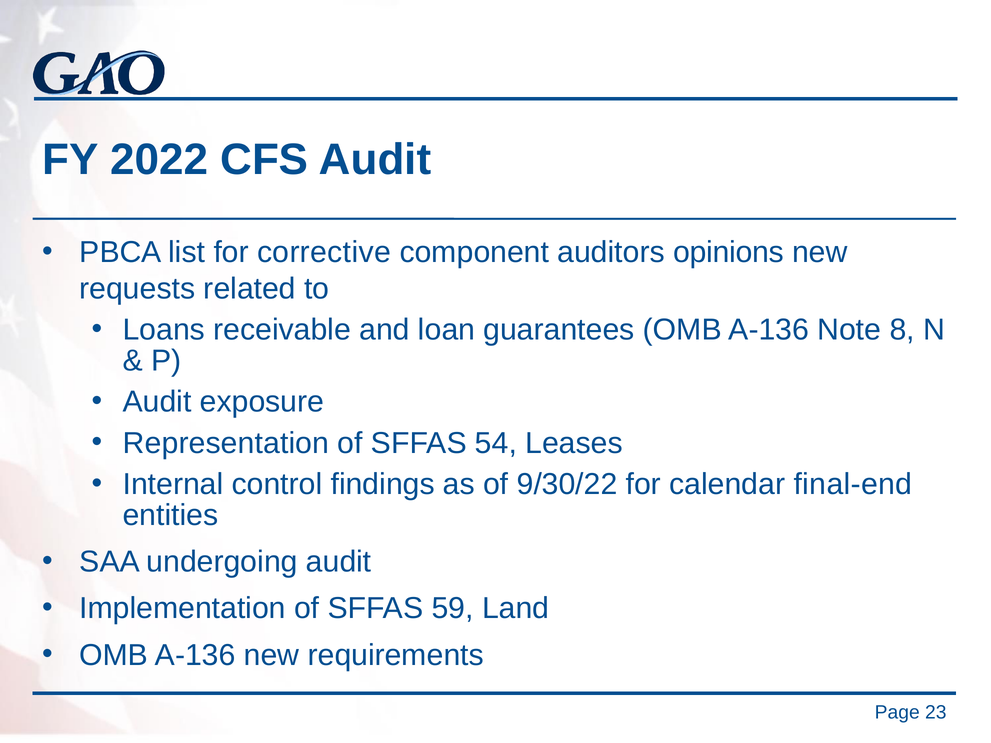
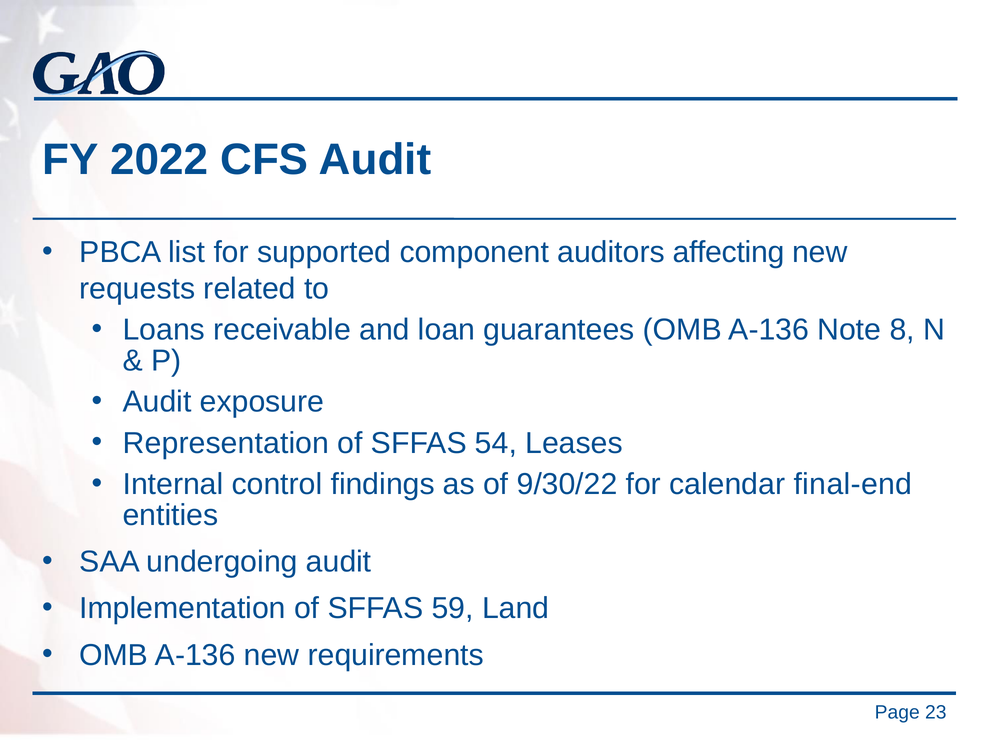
corrective: corrective -> supported
opinions: opinions -> affecting
